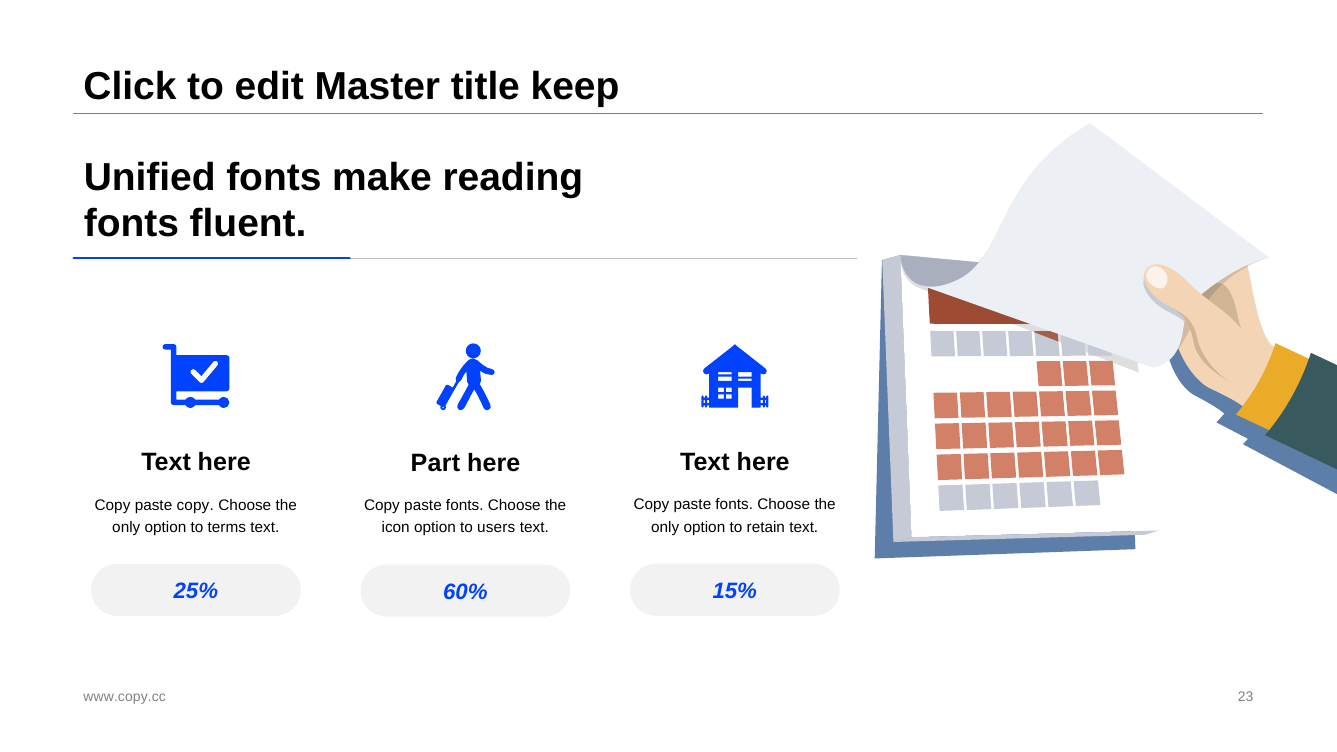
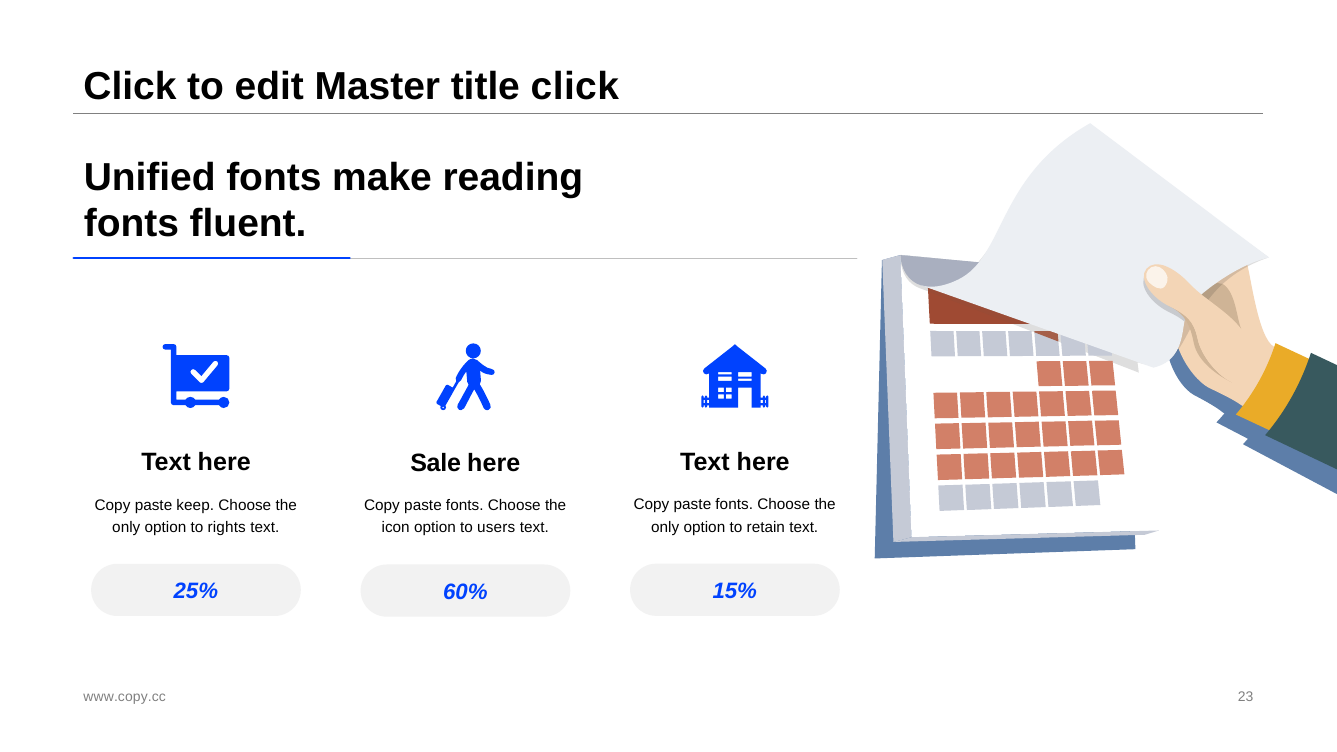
title keep: keep -> click
Part: Part -> Sale
paste copy: copy -> keep
terms: terms -> rights
